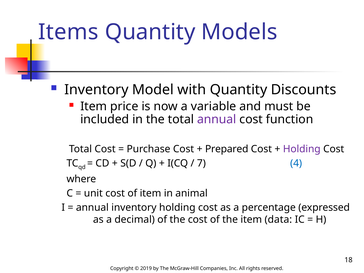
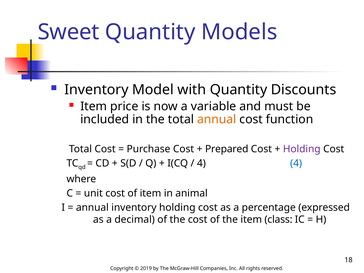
Items: Items -> Sweet
annual at (217, 119) colour: purple -> orange
7 at (201, 163): 7 -> 4
data: data -> class
